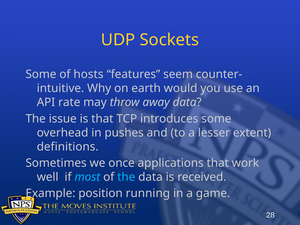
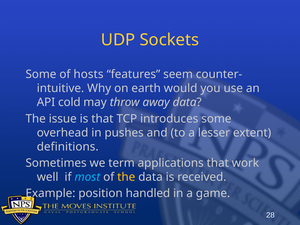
rate: rate -> cold
once: once -> term
the at (126, 177) colour: light blue -> yellow
running: running -> handled
